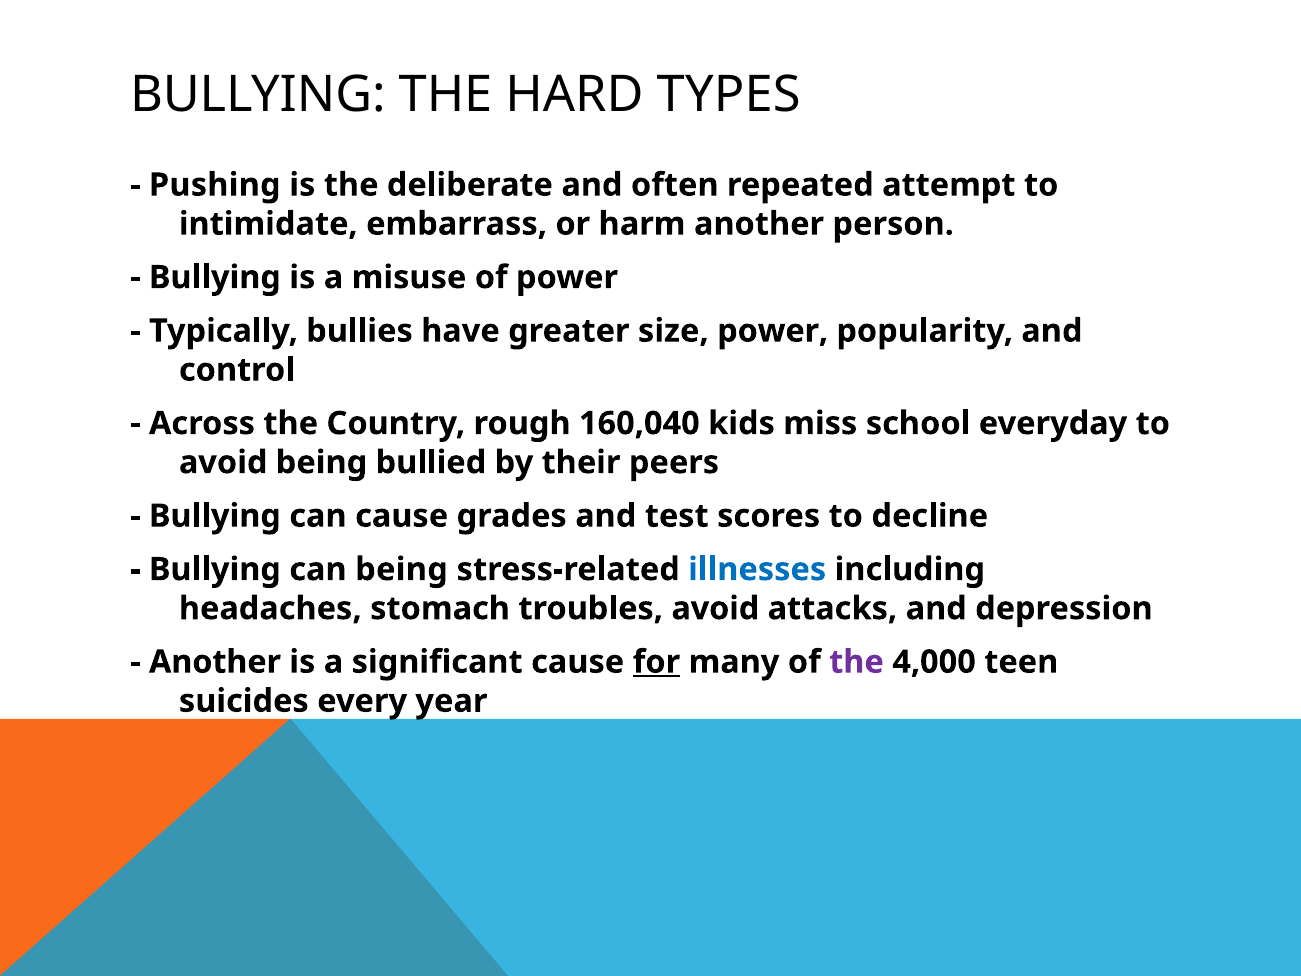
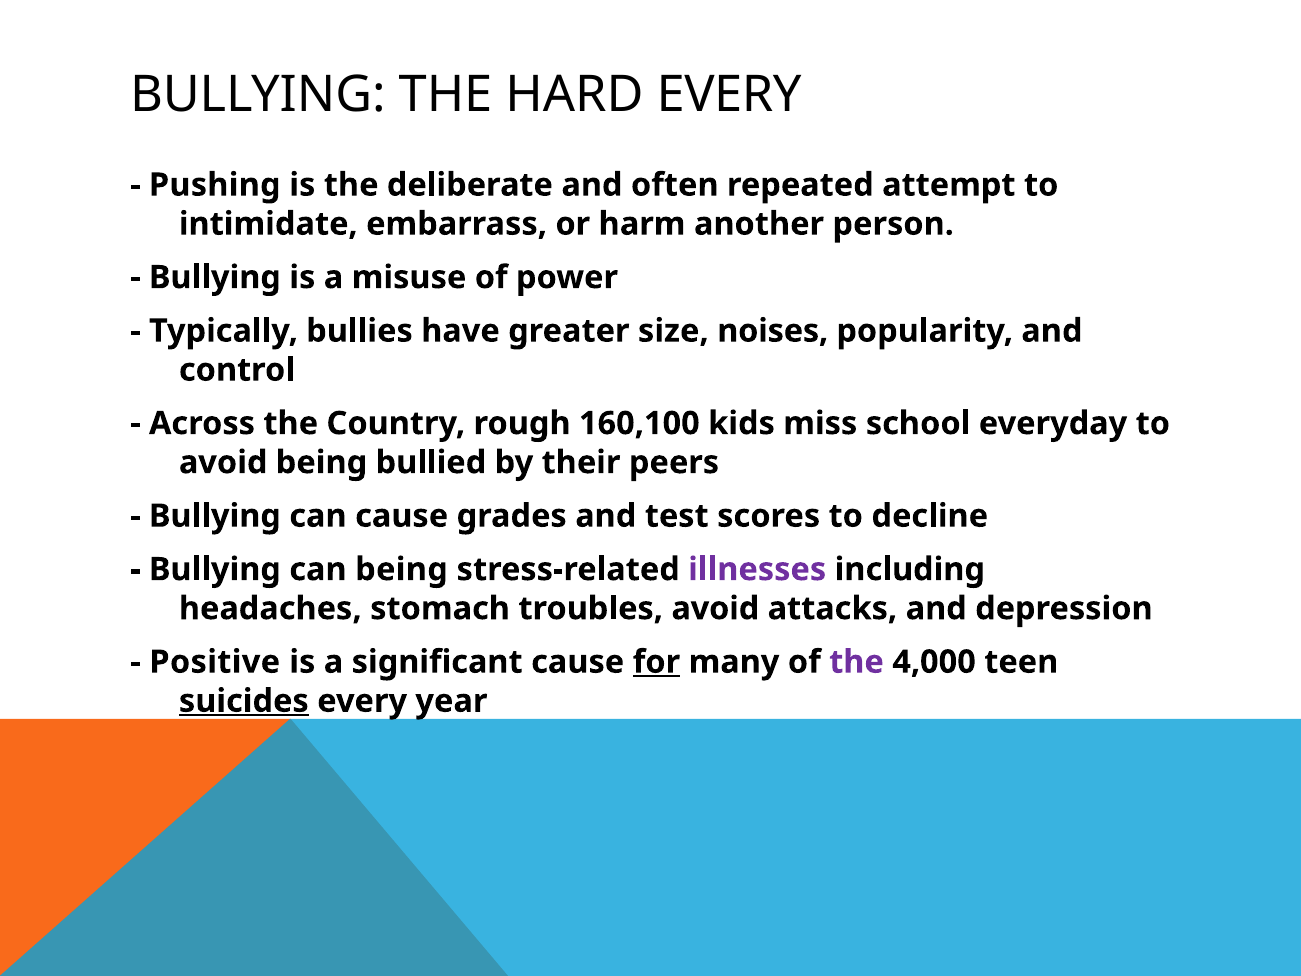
HARD TYPES: TYPES -> EVERY
size power: power -> noises
160,040: 160,040 -> 160,100
illnesses colour: blue -> purple
Another at (215, 662): Another -> Positive
suicides underline: none -> present
